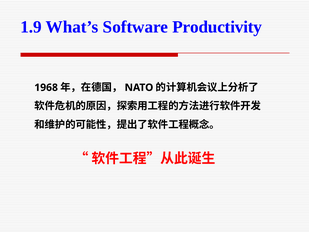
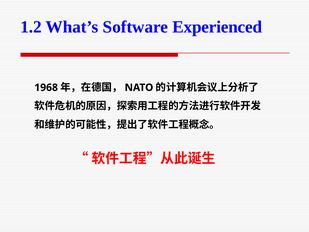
1.9: 1.9 -> 1.2
Productivity: Productivity -> Experienced
